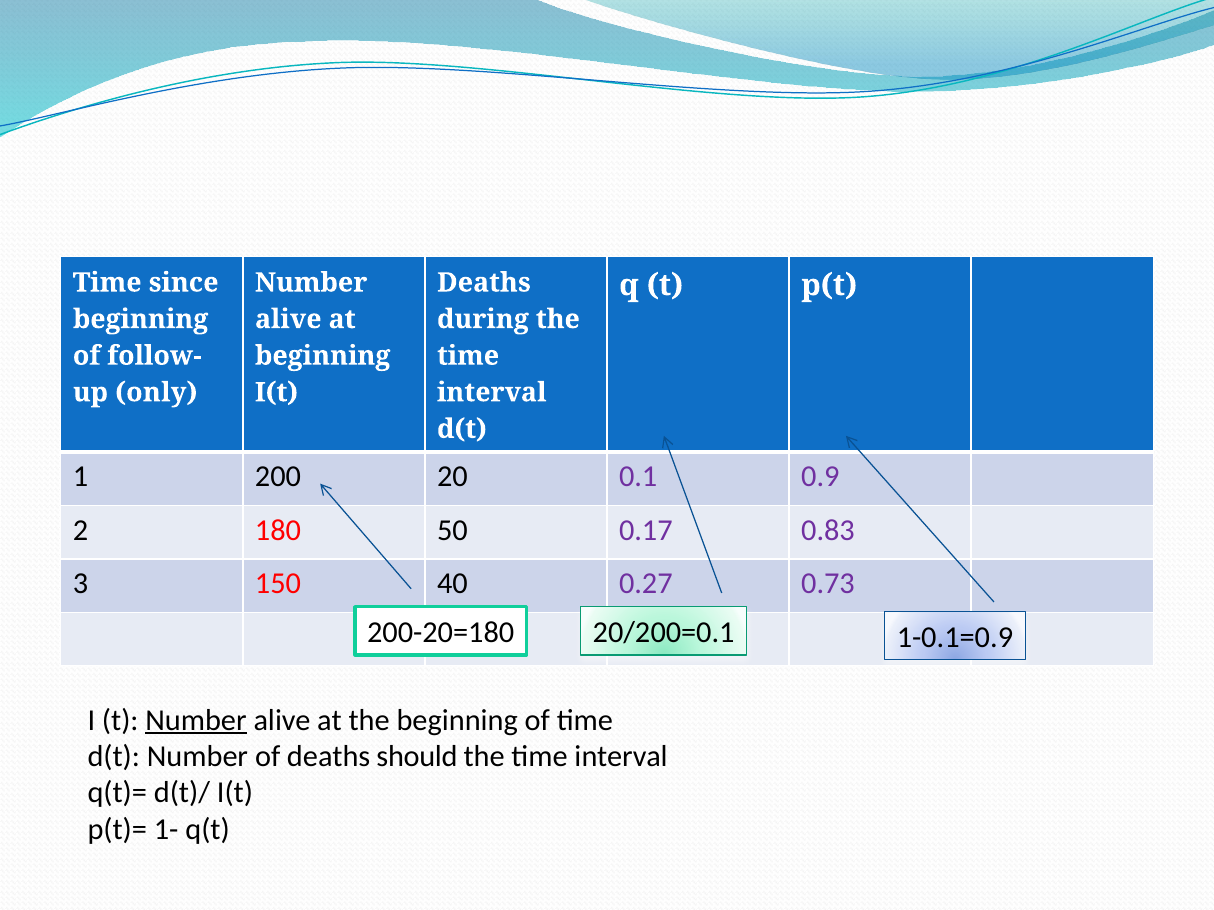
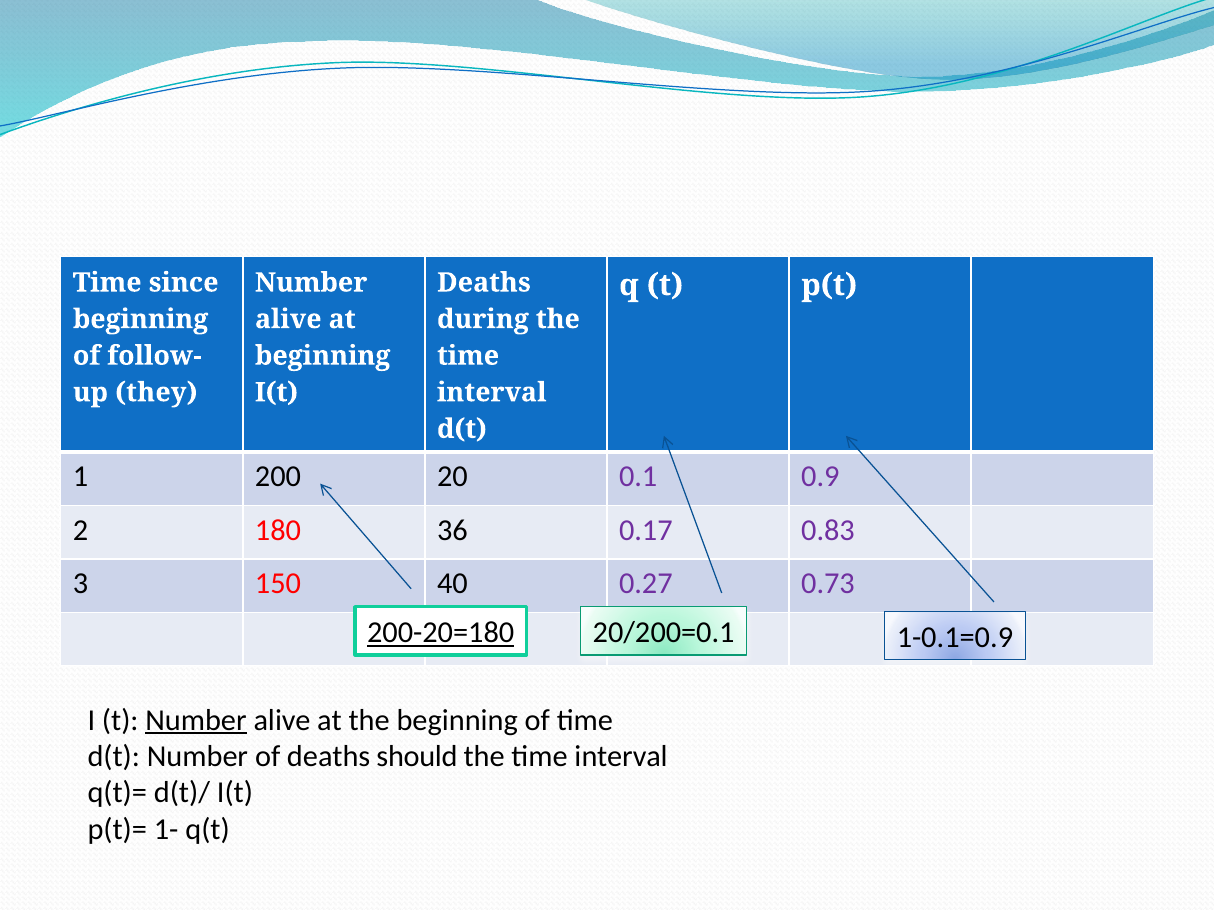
only: only -> they
50: 50 -> 36
200-20=180 underline: none -> present
